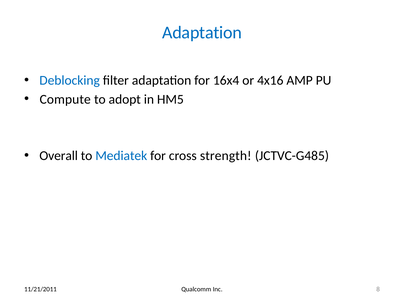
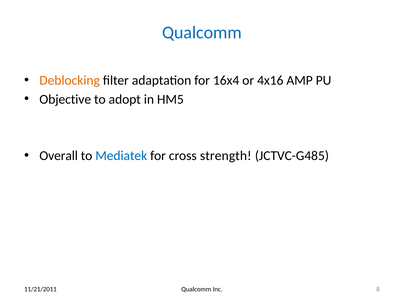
Adaptation at (202, 33): Adaptation -> Qualcomm
Deblocking colour: blue -> orange
Compute: Compute -> Objective
